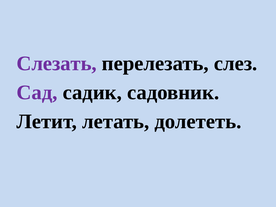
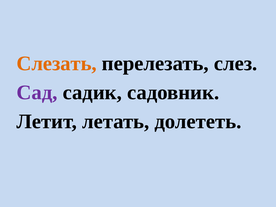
Слезать colour: purple -> orange
